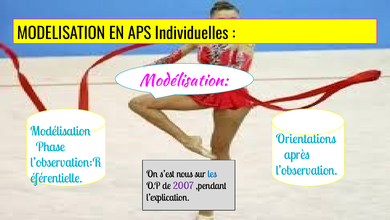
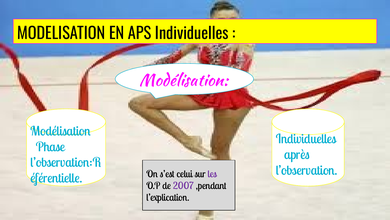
Orientations at (306, 139): Orientations -> Individuelles
nous: nous -> celui
les colour: blue -> purple
